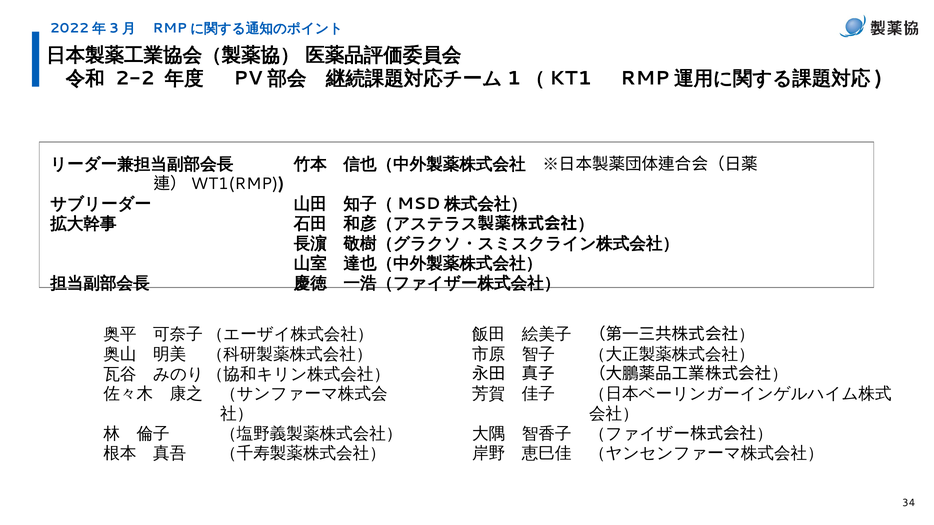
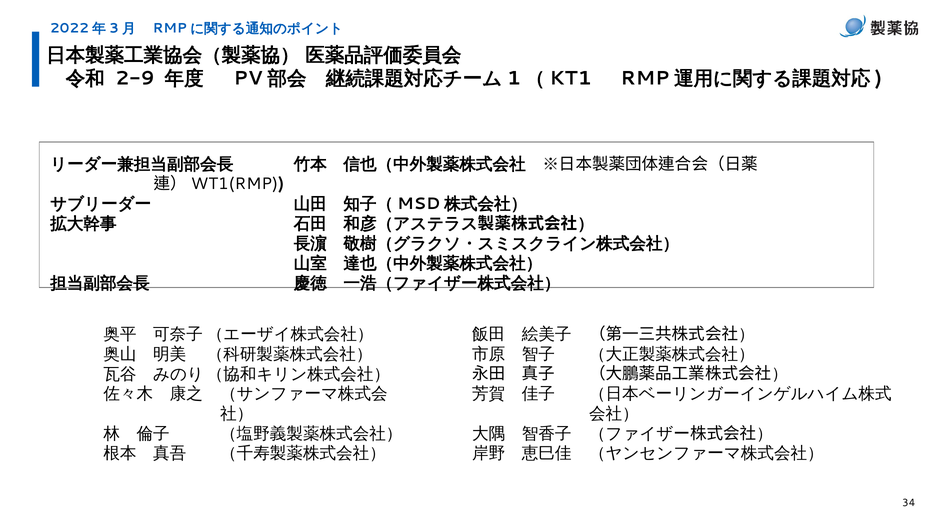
2-2: 2-2 -> 2-9
